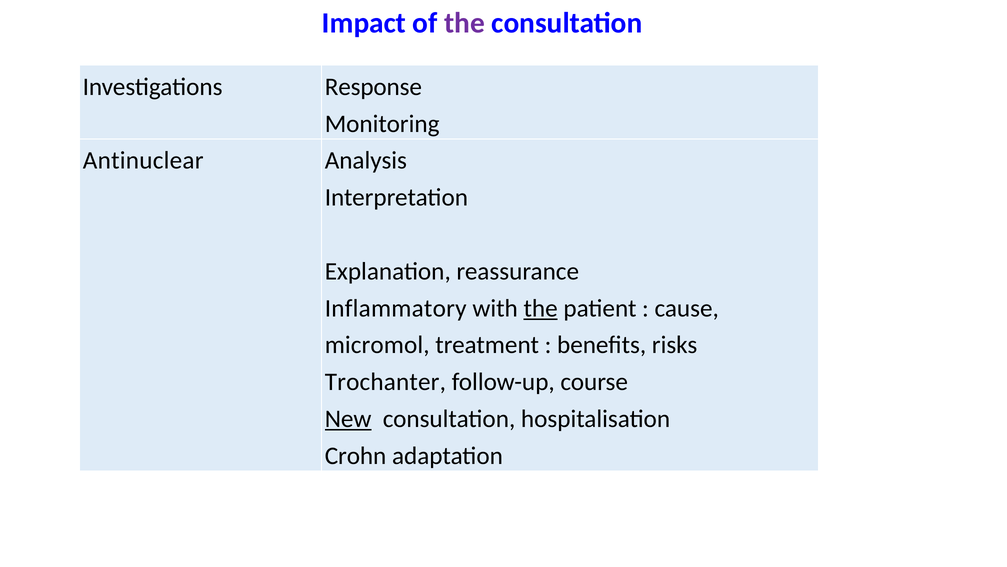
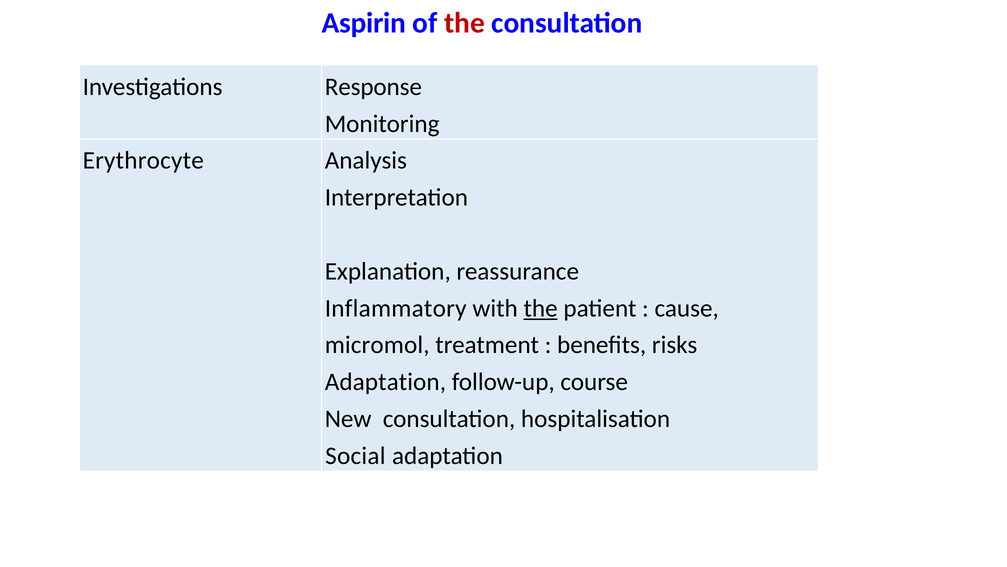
Impact: Impact -> Aspirin
the at (464, 23) colour: purple -> red
Antinuclear: Antinuclear -> Erythrocyte
Trochanter at (385, 382): Trochanter -> Adaptation
New underline: present -> none
Crohn: Crohn -> Social
